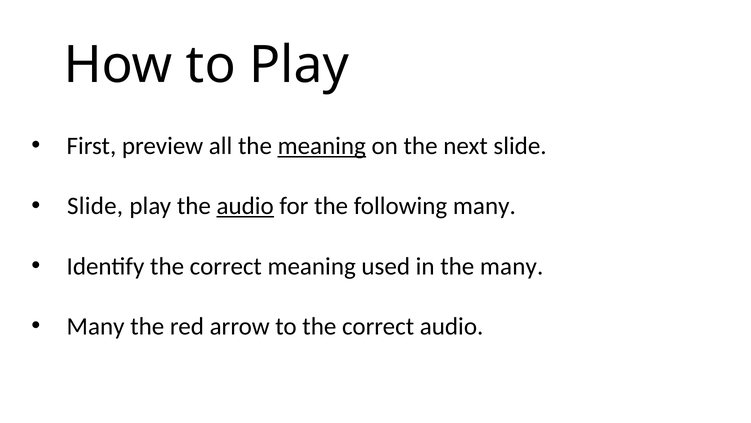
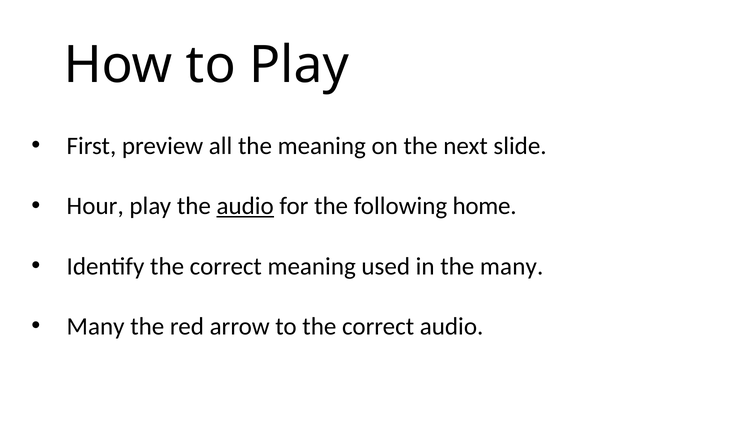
meaning at (322, 146) underline: present -> none
Slide at (95, 206): Slide -> Hour
following many: many -> home
